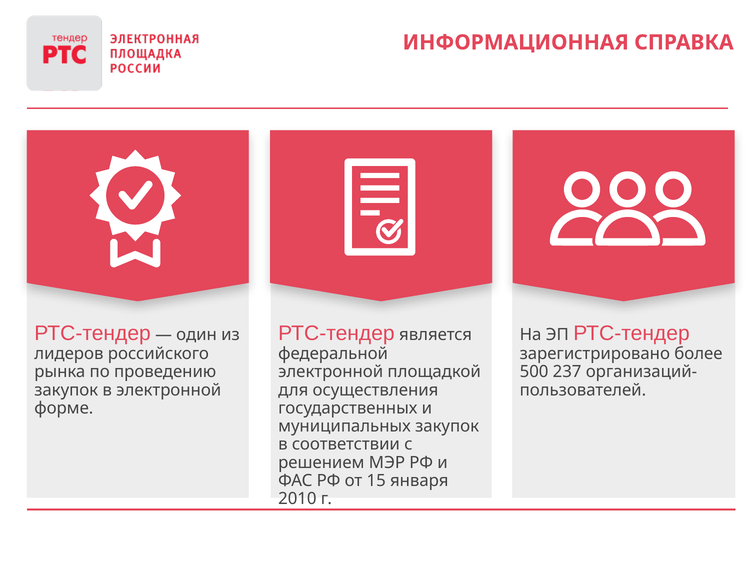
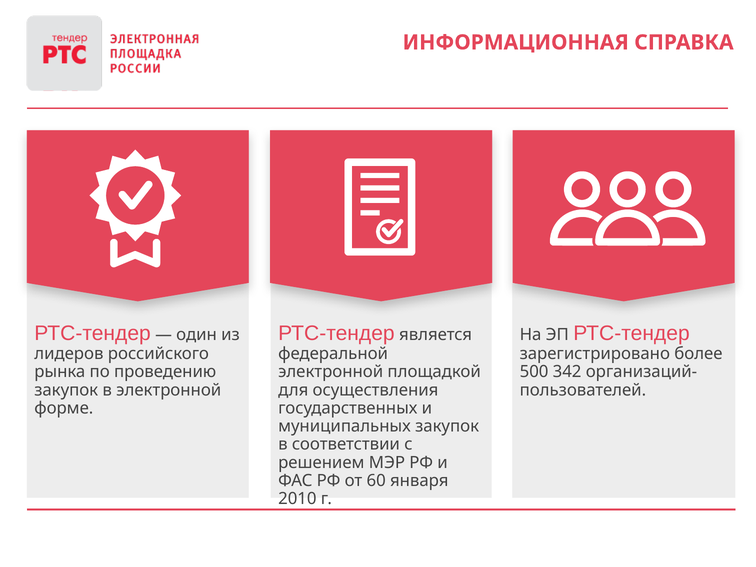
237: 237 -> 342
15: 15 -> 60
